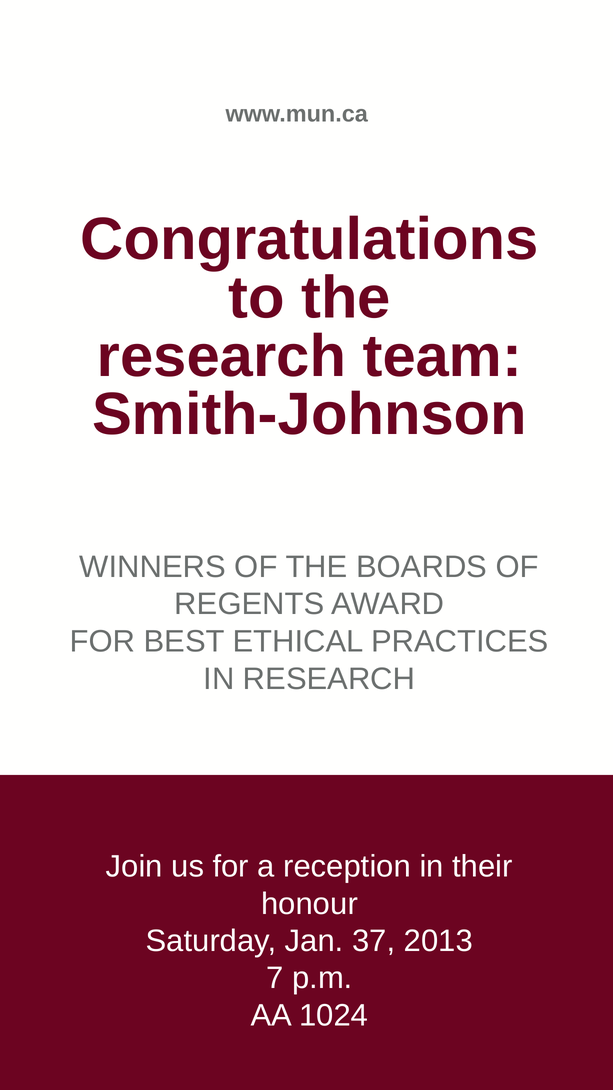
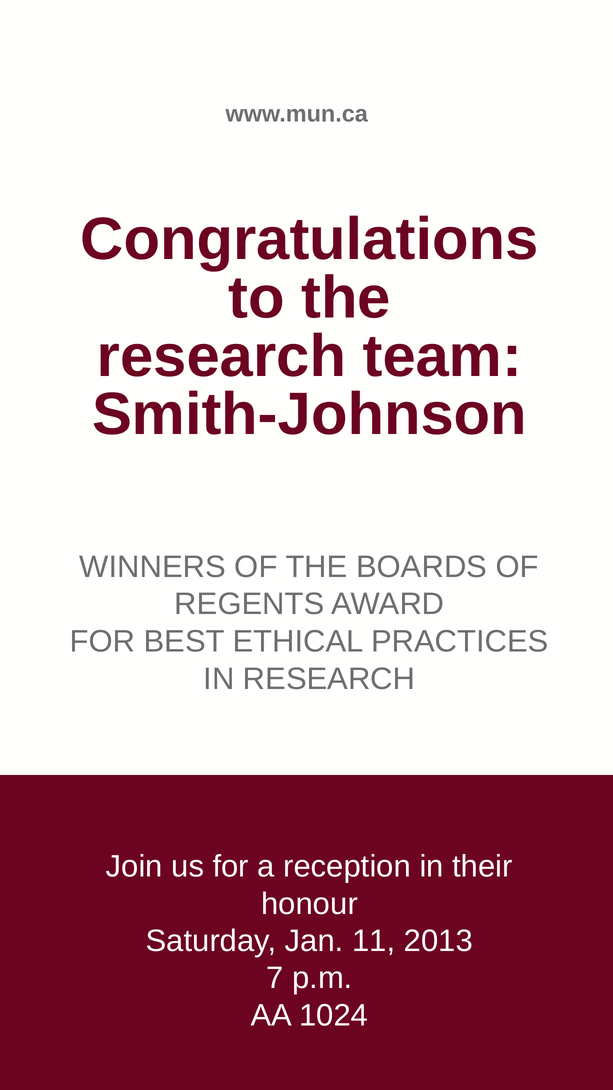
37: 37 -> 11
